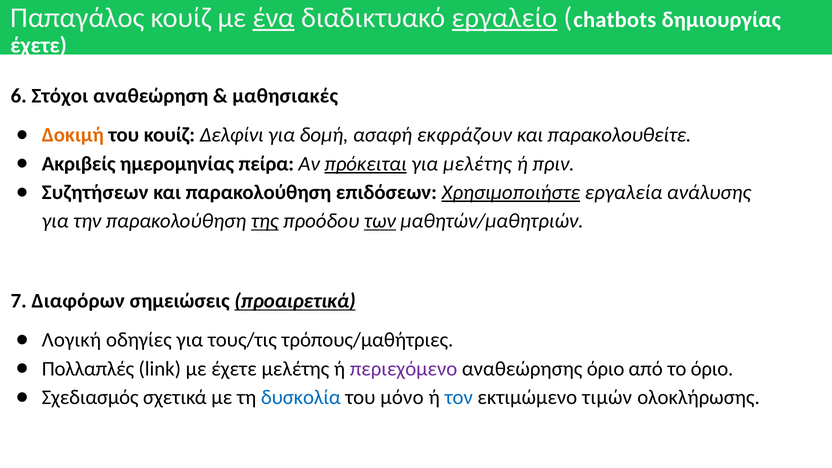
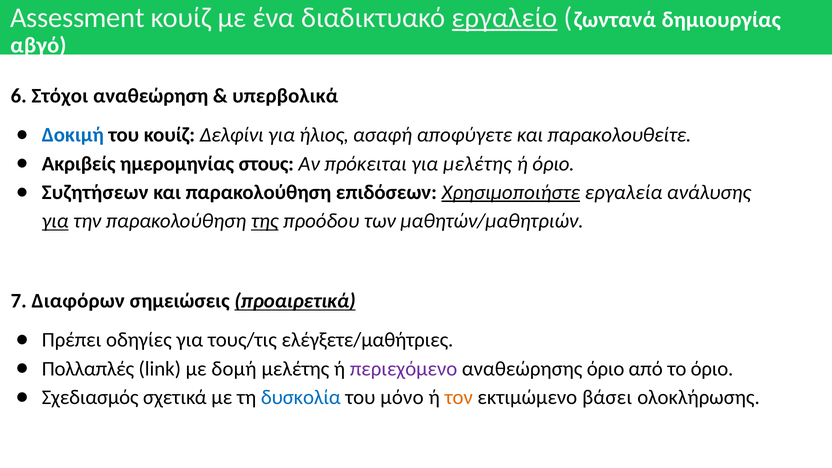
Παπαγάλος: Παπαγάλος -> Assessment
ένα underline: present -> none
chatbots: chatbots -> ζωντανά
έχετε at (39, 45): έχετε -> αβγό
μαθησιακές: μαθησιακές -> υπερβολικά
Δοκιμή colour: orange -> blue
δομή: δομή -> ήλιος
εκφράζουν: εκφράζουν -> αποφύγετε
πείρα: πείρα -> στους
πρόκειται underline: present -> none
ή πριν: πριν -> όριο
για at (55, 221) underline: none -> present
των underline: present -> none
Λογική: Λογική -> Πρέπει
τρόπους/μαθήτριες: τρόπους/μαθήτριες -> ελέγξετε/μαθήτριες
με έχετε: έχετε -> δομή
τον colour: blue -> orange
τιμών: τιμών -> βάσει
